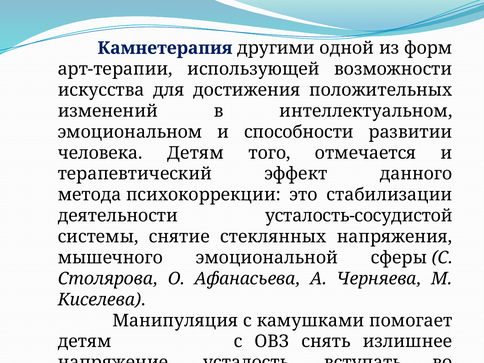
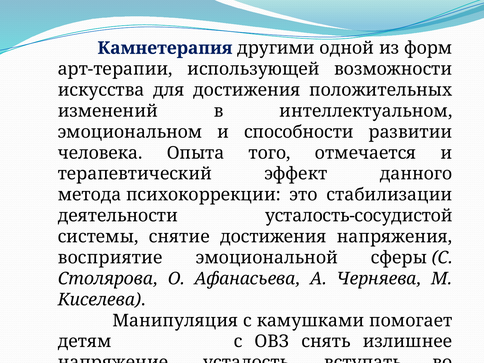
человека Детям: Детям -> Опыта
снятие стеклянных: стеклянных -> достижения
мышечного: мышечного -> восприятие
